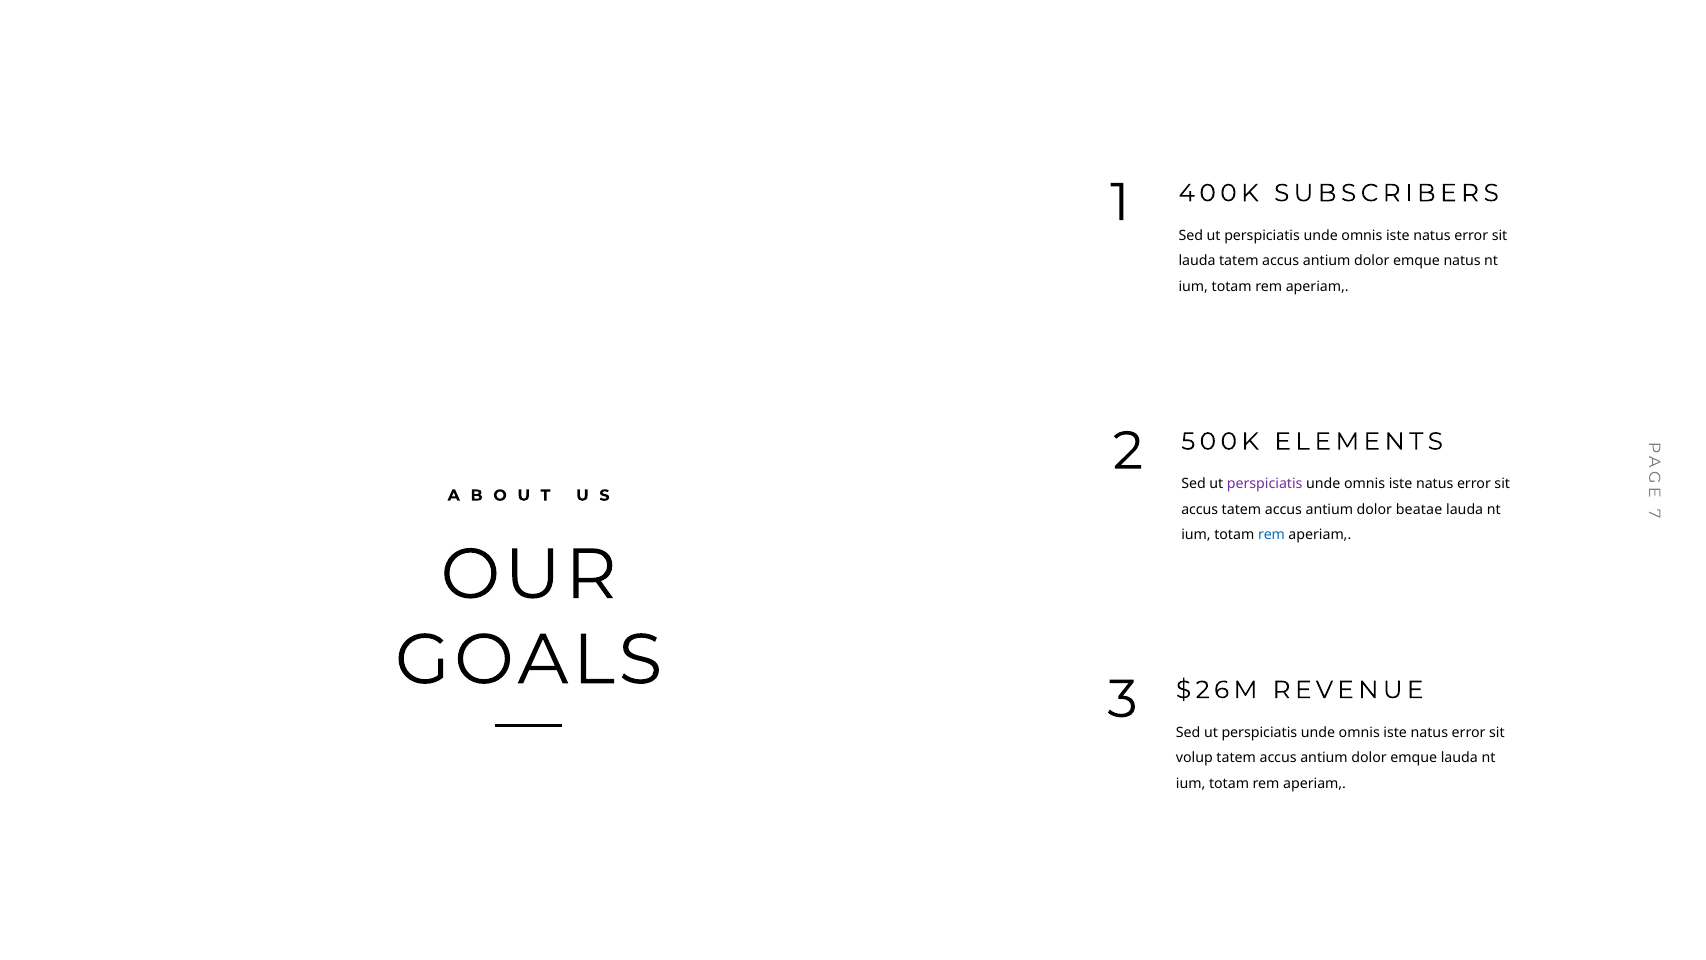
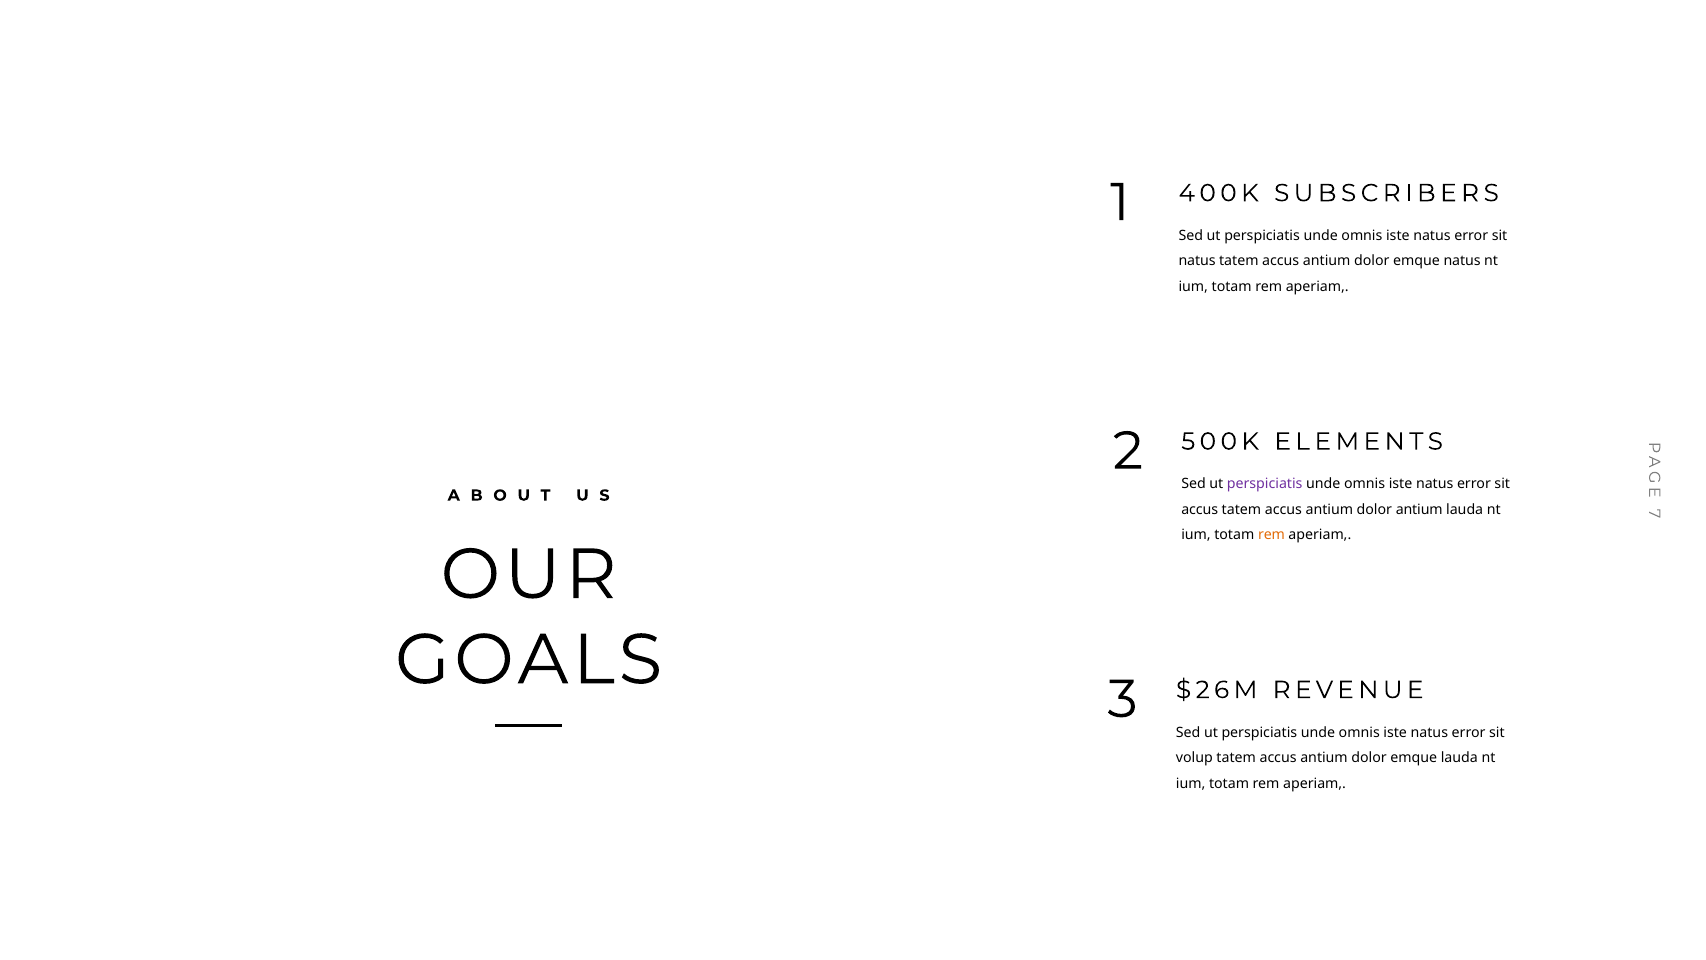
lauda at (1197, 261): lauda -> natus
dolor beatae: beatae -> antium
rem at (1271, 535) colour: blue -> orange
